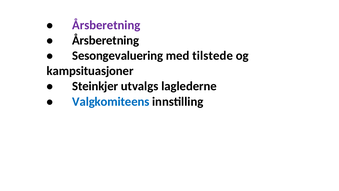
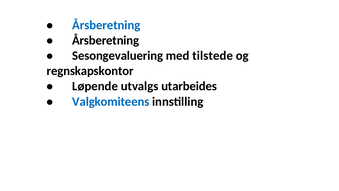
Årsberetning at (106, 25) colour: purple -> blue
kampsituasjoner: kampsituasjoner -> regnskapskontor
Steinkjer: Steinkjer -> Løpende
laglederne: laglederne -> utarbeides
